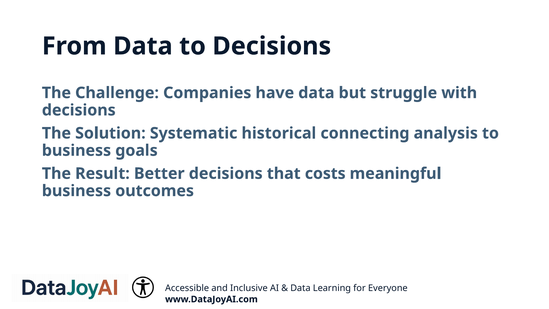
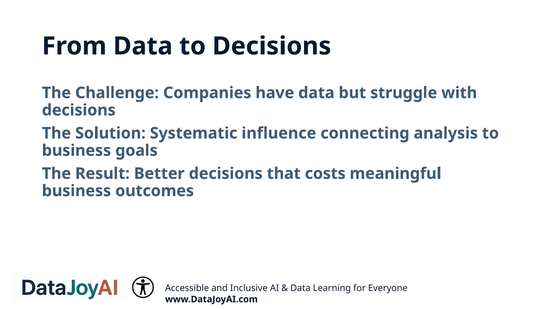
historical: historical -> influence
